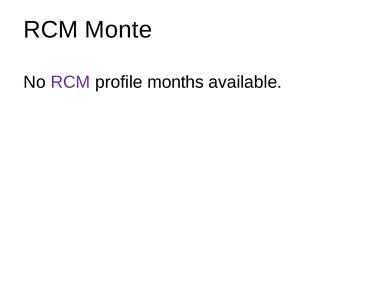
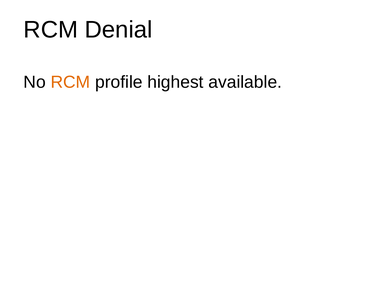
Monte: Monte -> Denial
RCM at (70, 82) colour: purple -> orange
months: months -> highest
